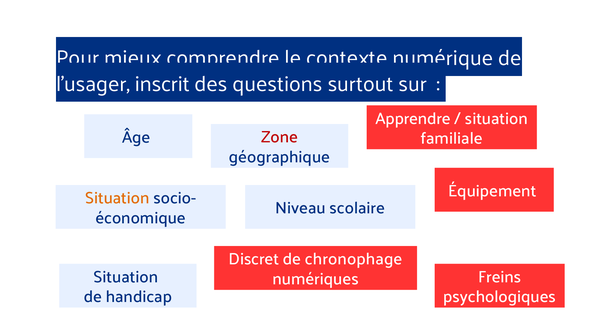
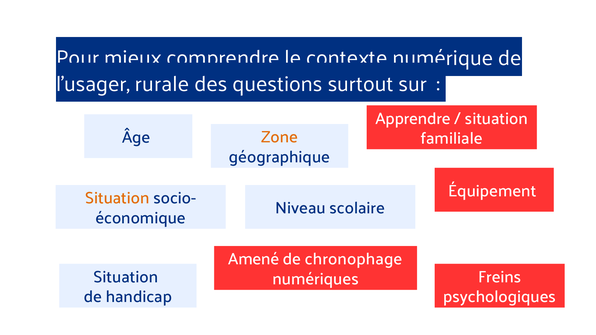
inscrit: inscrit -> rurale
Zone colour: red -> orange
Discret: Discret -> Amené
